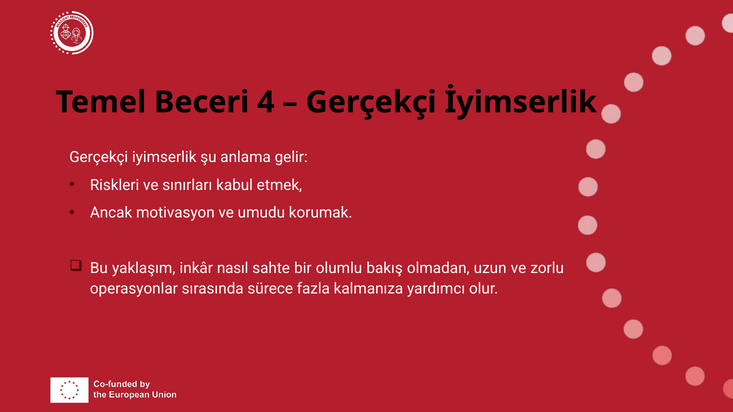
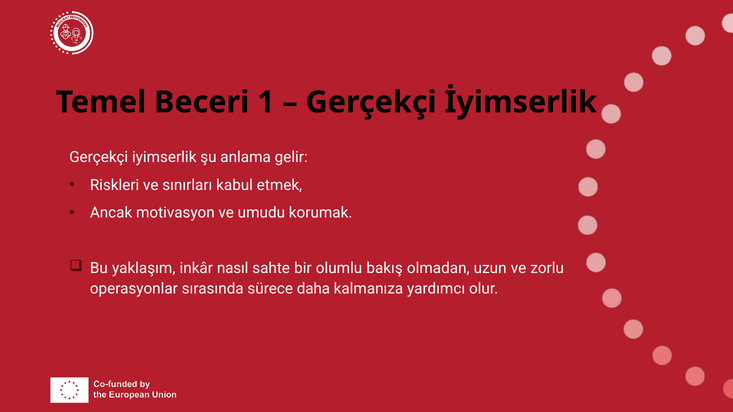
4: 4 -> 1
fazla: fazla -> daha
